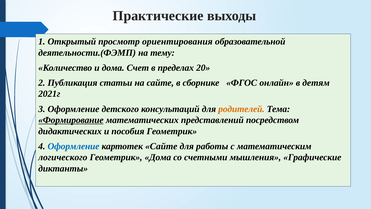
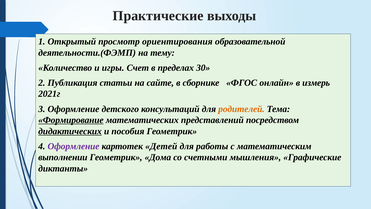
и дома: дома -> игры
20: 20 -> 30
детям: детям -> измерь
дидактических underline: none -> present
Оформление at (73, 146) colour: blue -> purple
картотек Сайте: Сайте -> Детей
логического: логического -> выполнении
